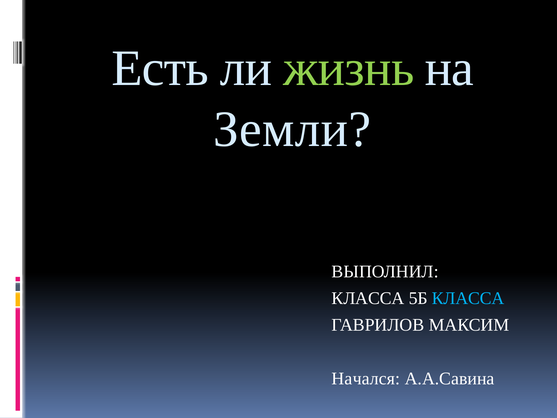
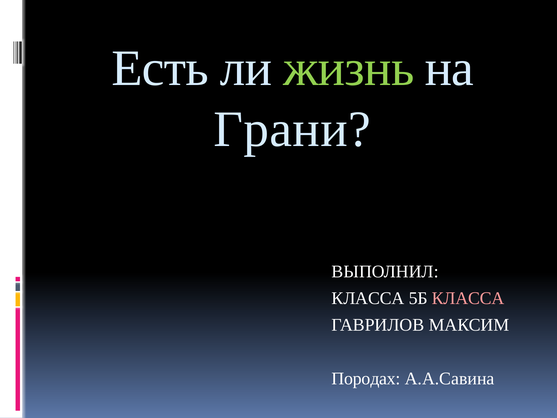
Земли: Земли -> Грани
КЛАССА at (468, 298) colour: light blue -> pink
Начался: Начался -> Породах
